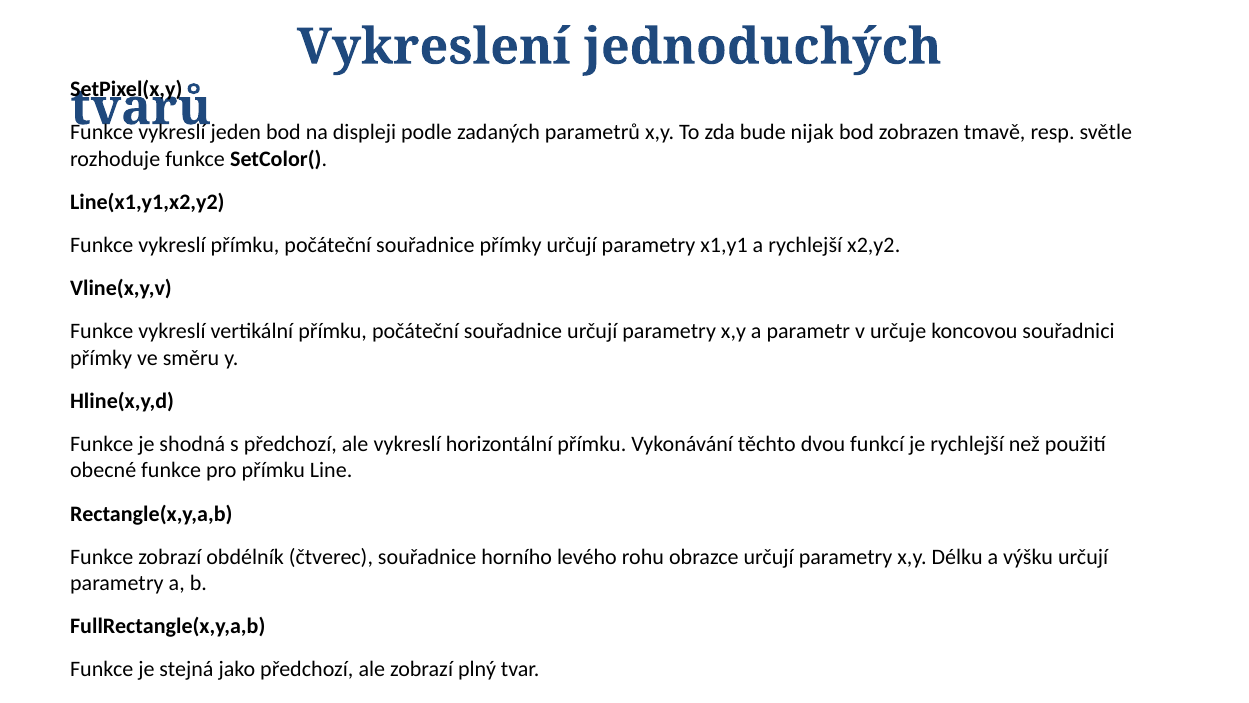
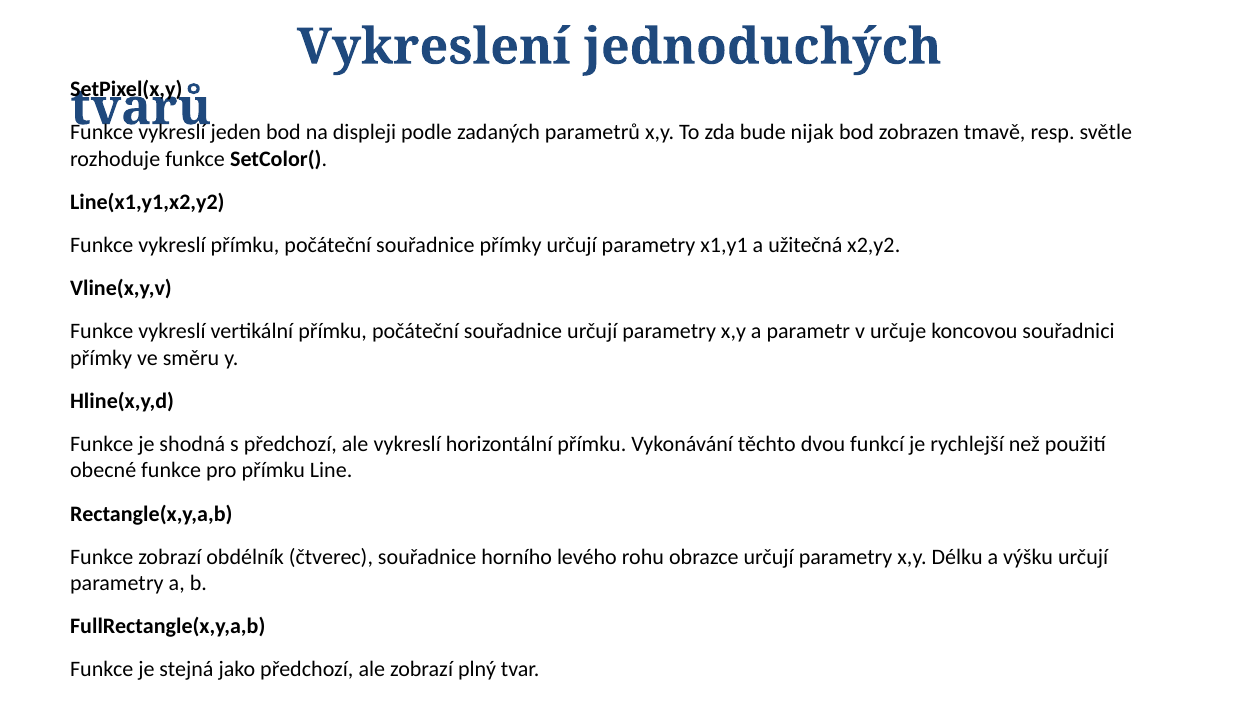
a rychlejší: rychlejší -> užitečná
